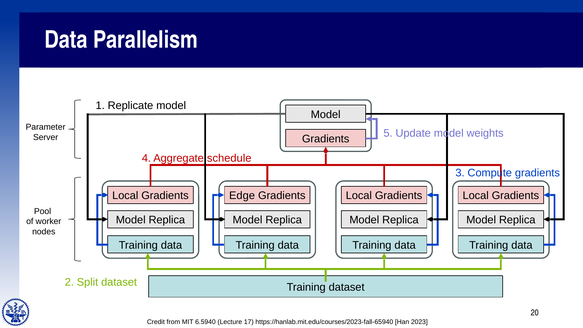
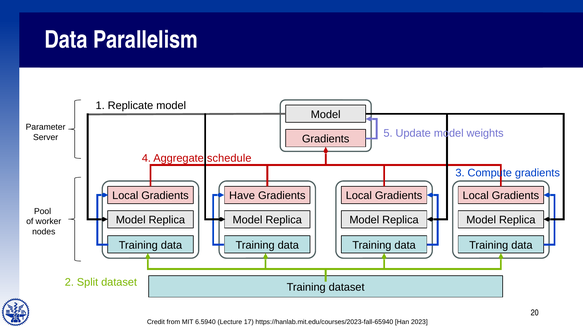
Edge: Edge -> Have
